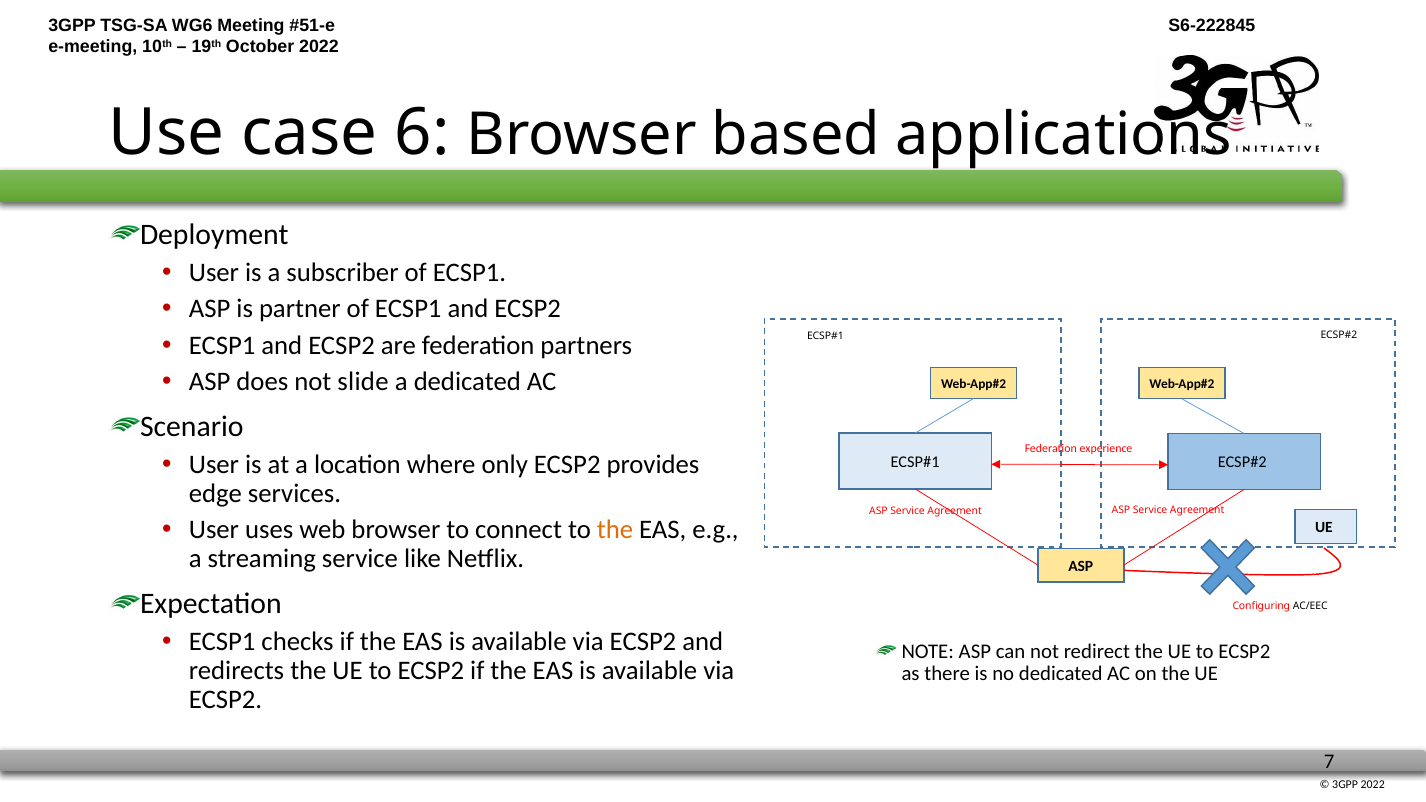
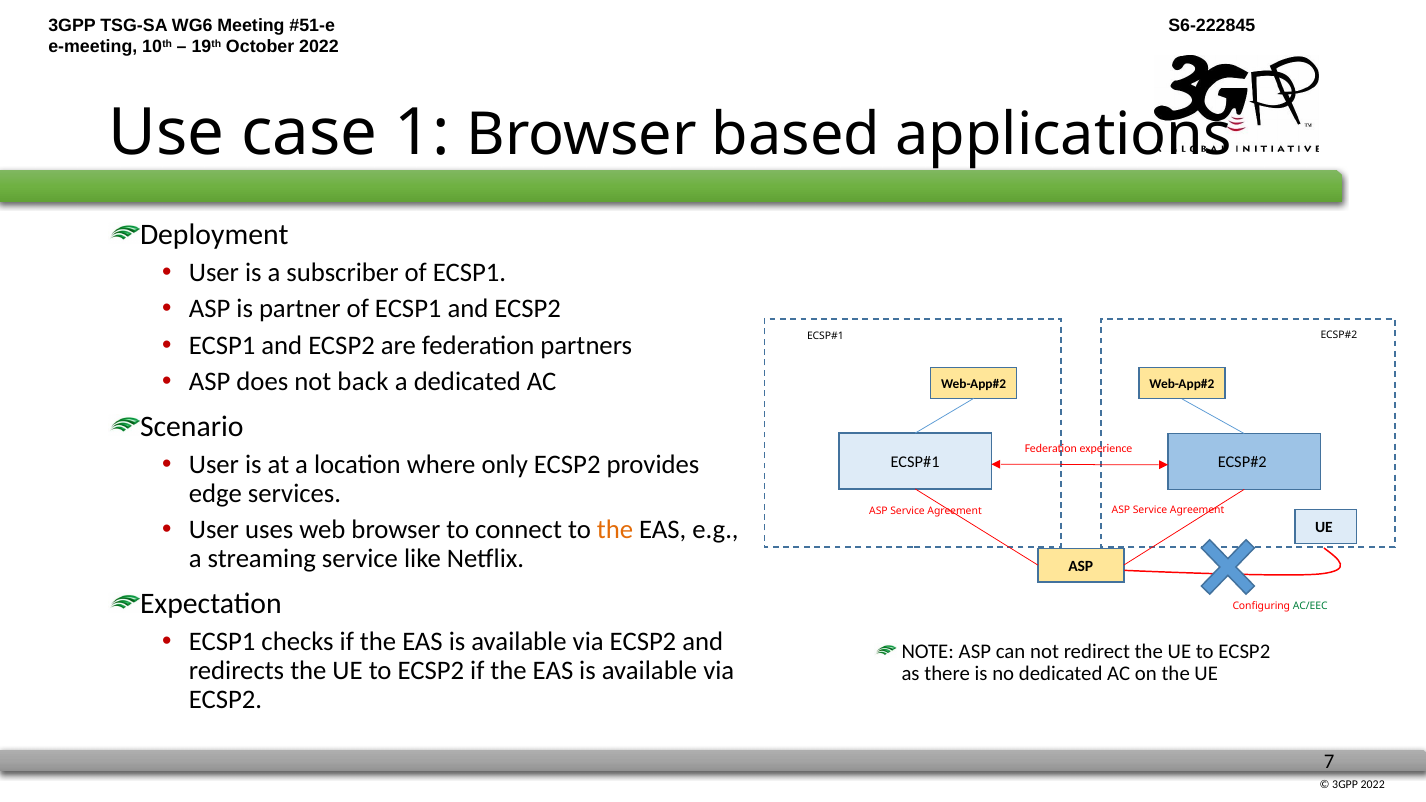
6: 6 -> 1
slide: slide -> back
AC/EEC colour: black -> green
